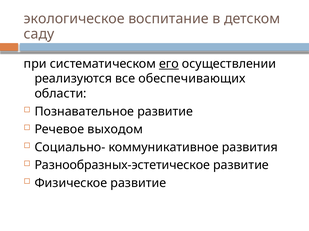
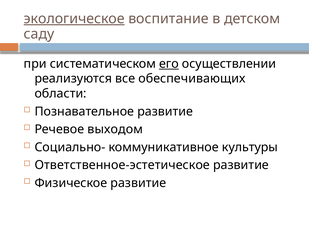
экологическое underline: none -> present
развития: развития -> культуры
Разнообразных-эстетическое: Разнообразных-эстетическое -> Ответственное-эстетическое
